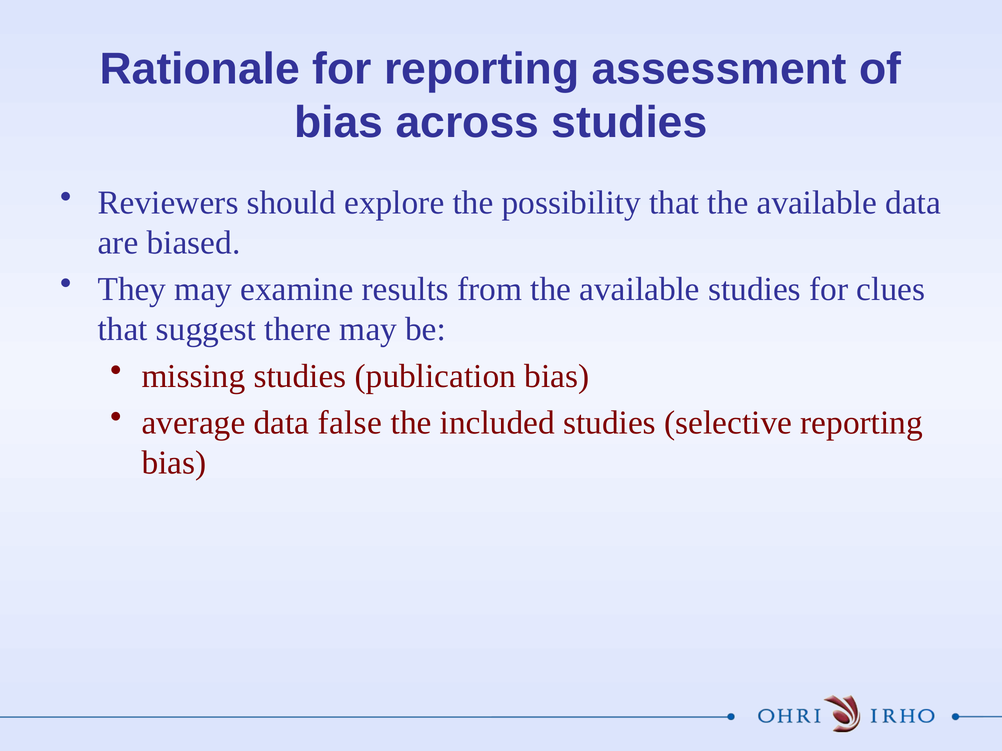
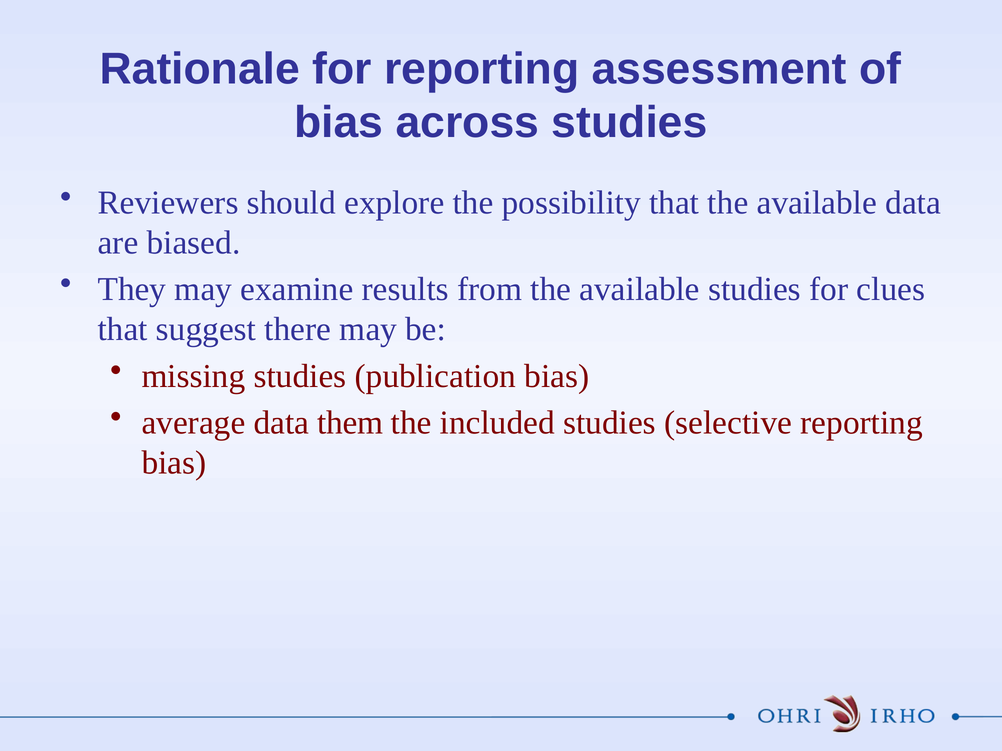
false: false -> them
